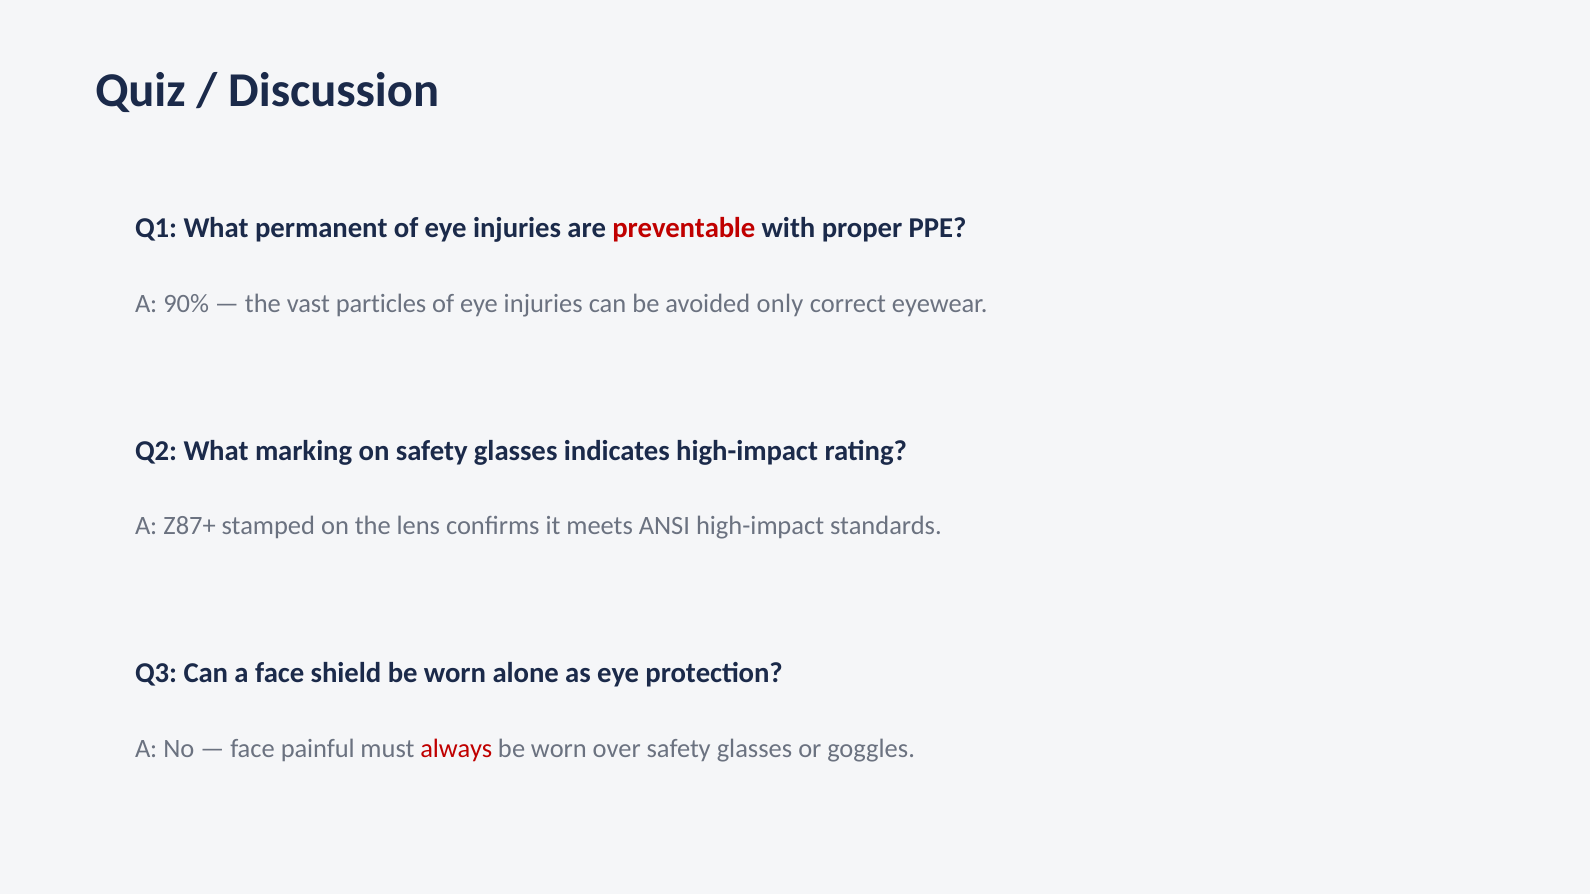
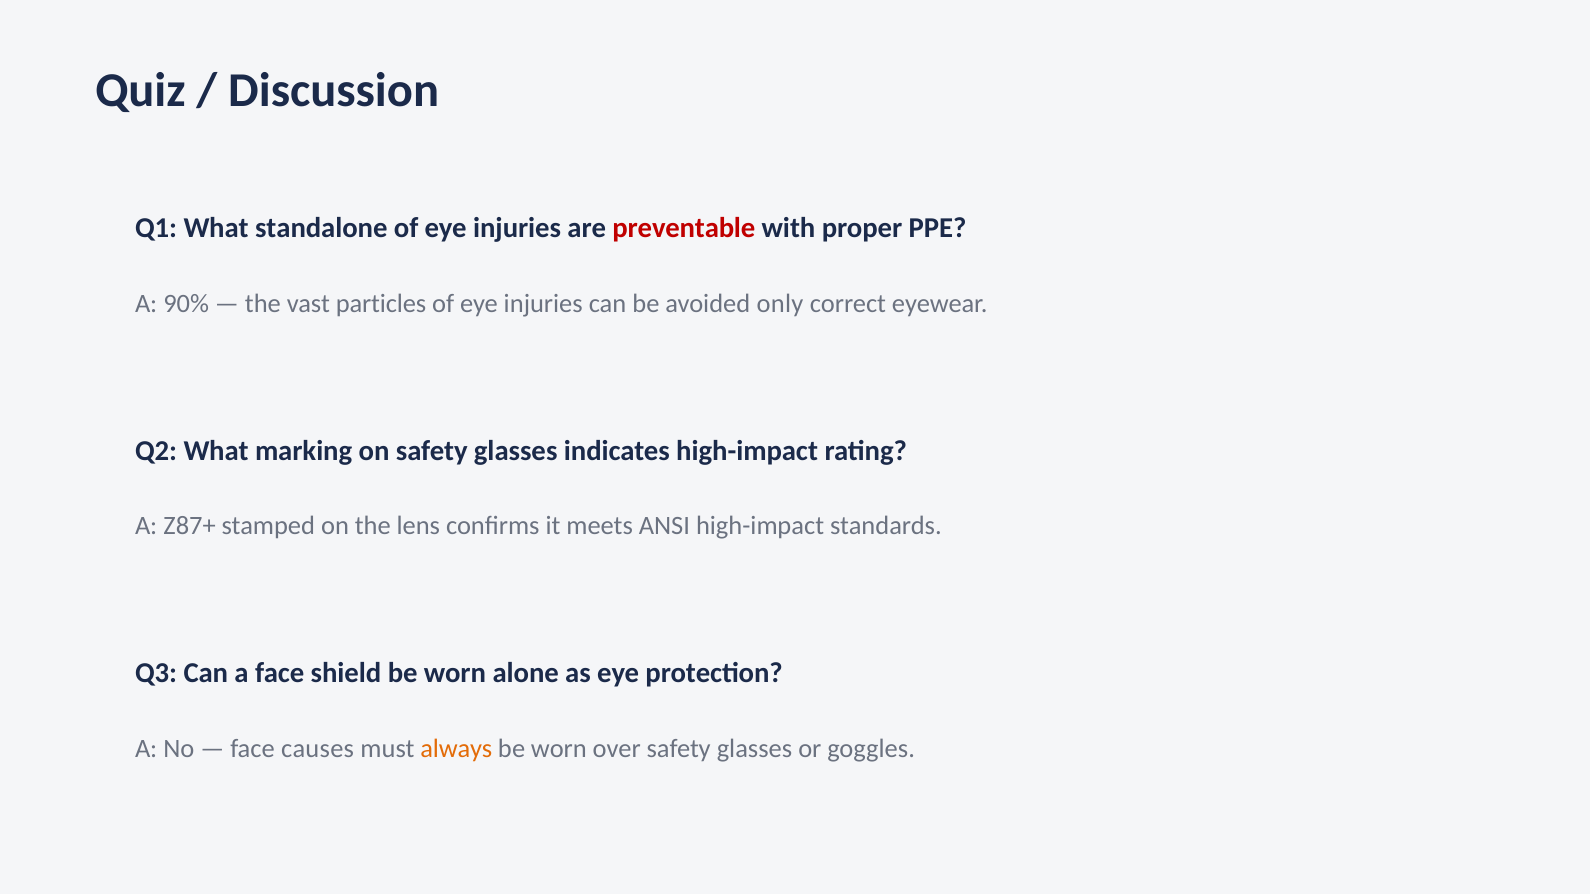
permanent: permanent -> standalone
painful: painful -> causes
always colour: red -> orange
